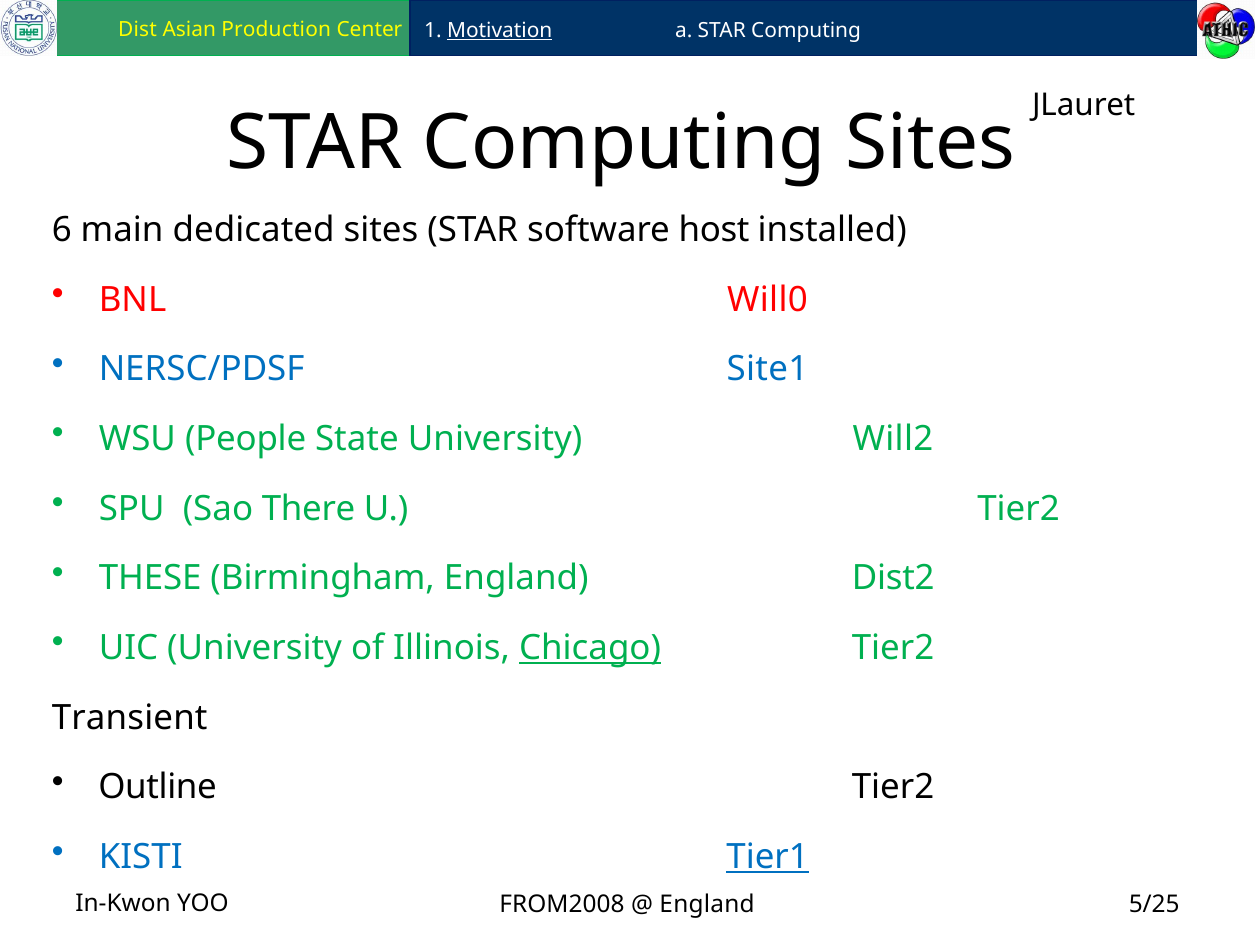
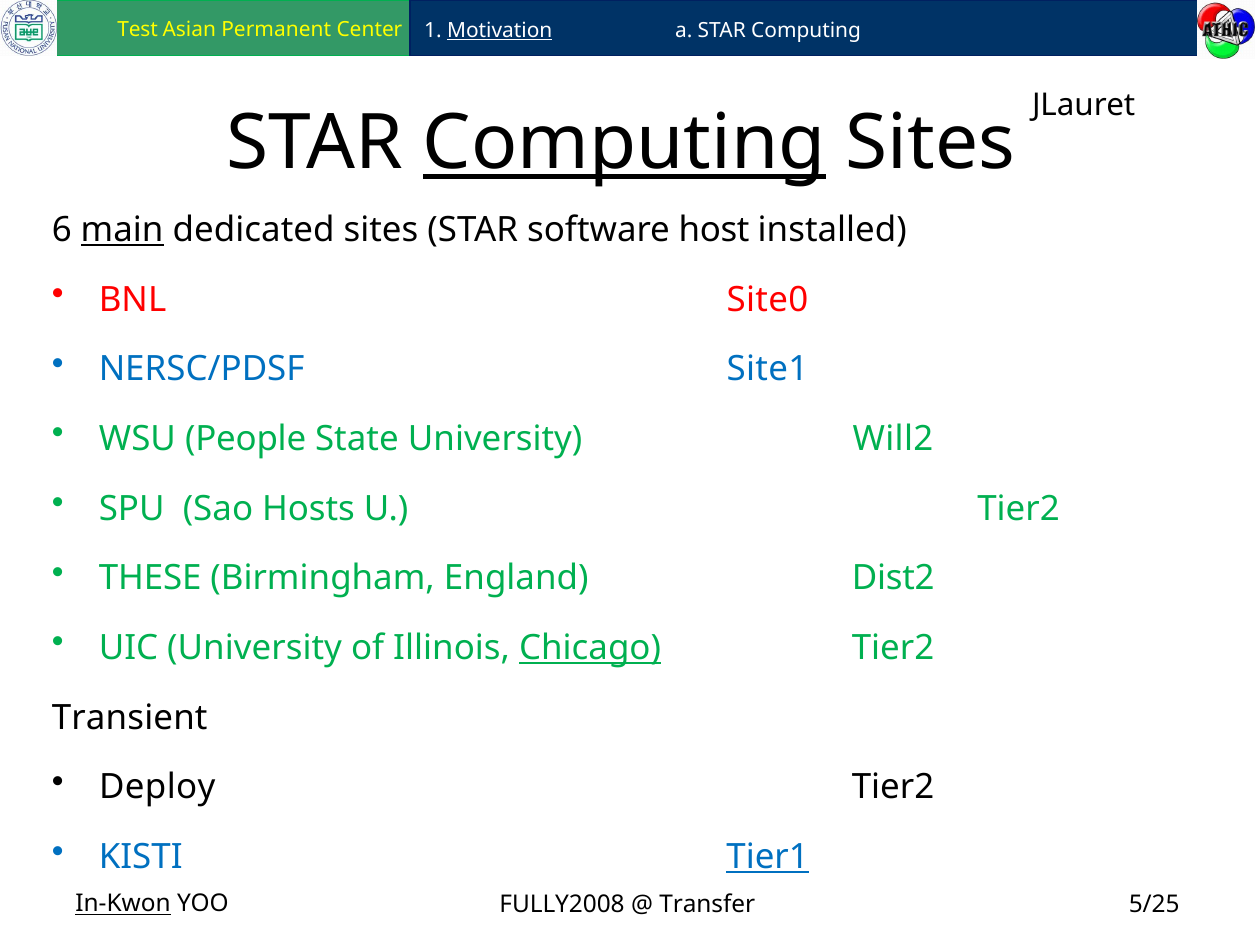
Dist: Dist -> Test
Production: Production -> Permanent
Computing at (624, 143) underline: none -> present
main underline: none -> present
Will0: Will0 -> Site0
There: There -> Hosts
Outline: Outline -> Deploy
In-Kwon underline: none -> present
FROM2008: FROM2008 -> FULLY2008
England at (707, 905): England -> Transfer
